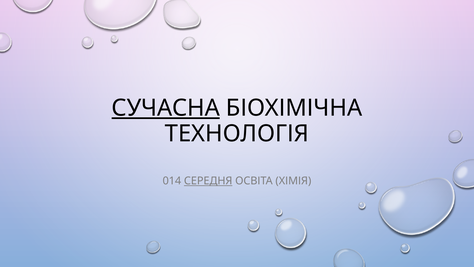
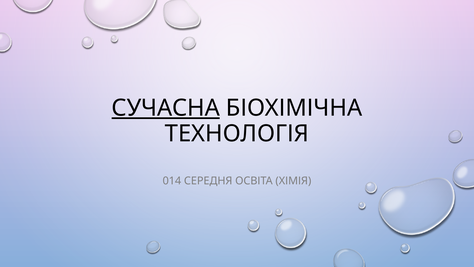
СЕРЕДНЯ underline: present -> none
